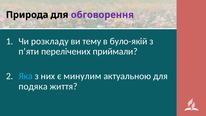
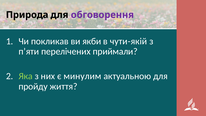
розкладу: розкладу -> покликав
тему: тему -> якби
було-якій: було-якій -> чути-якій
Яка colour: light blue -> light green
подяка: подяка -> пройду
